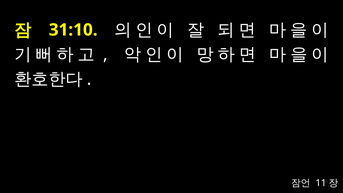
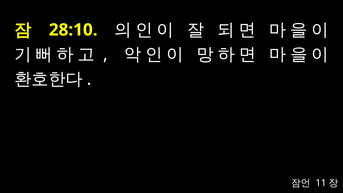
31:10: 31:10 -> 28:10
